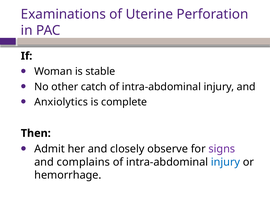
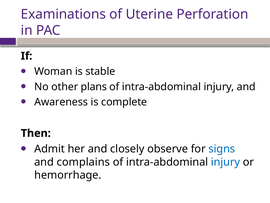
catch: catch -> plans
Anxiolytics: Anxiolytics -> Awareness
signs colour: purple -> blue
